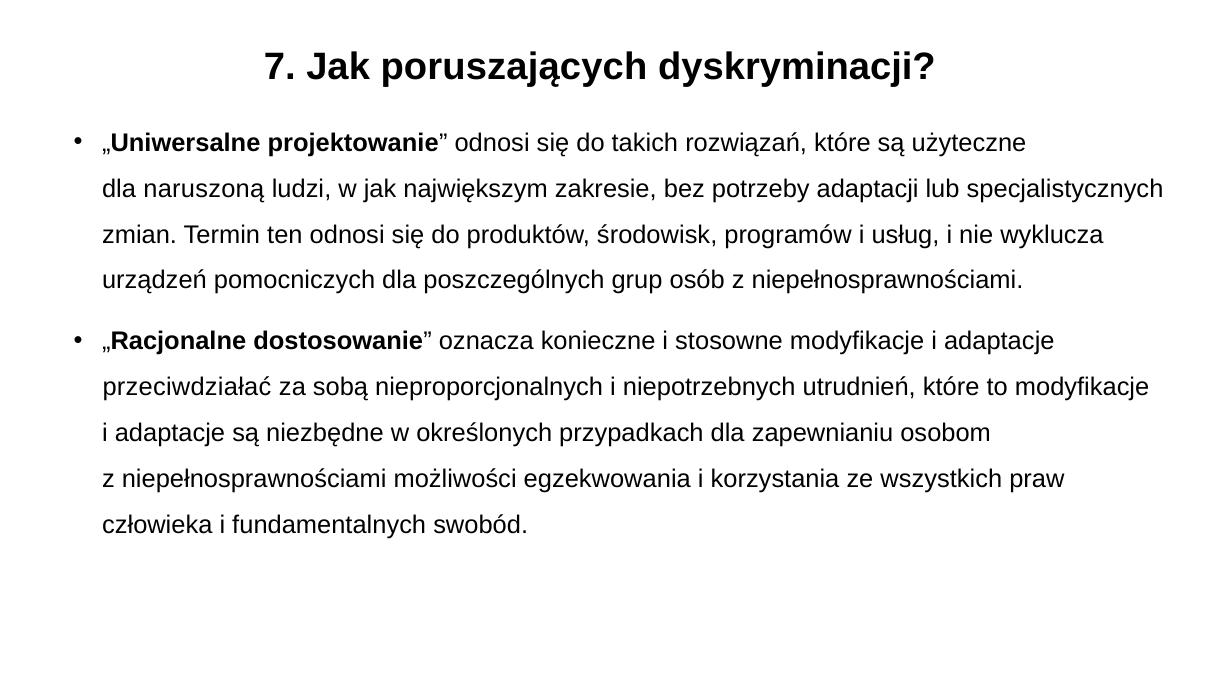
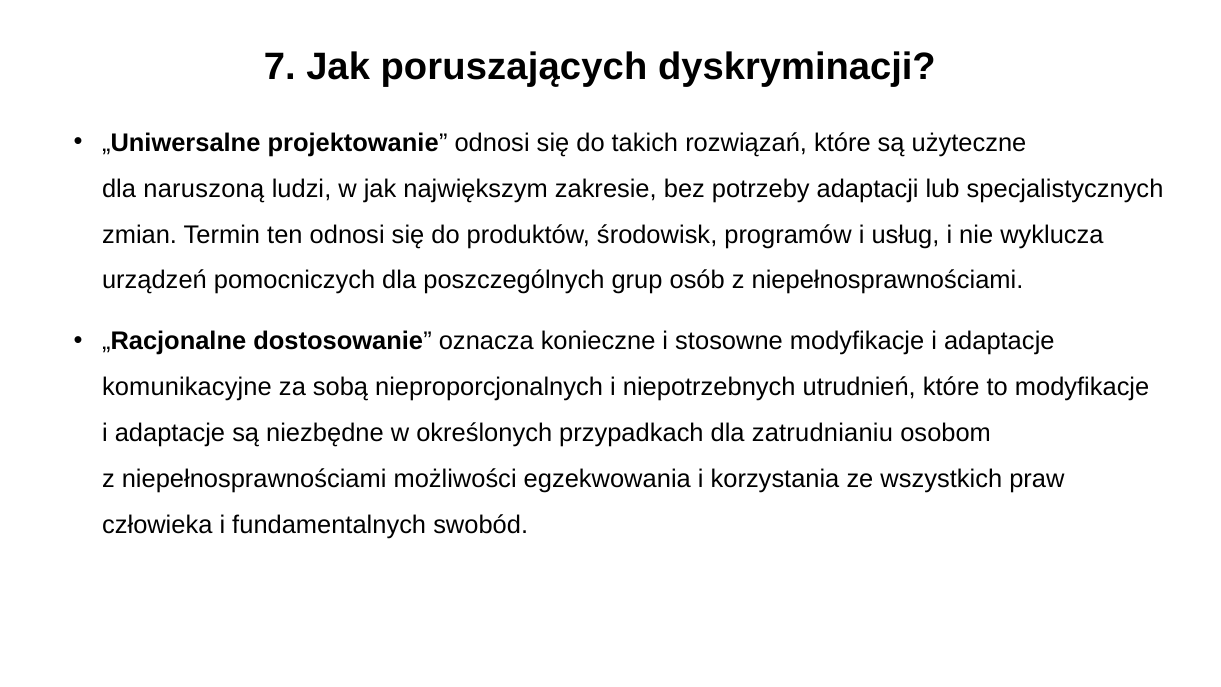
przeciwdziałać: przeciwdziałać -> komunikacyjne
zapewnianiu: zapewnianiu -> zatrudnianiu
